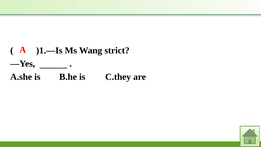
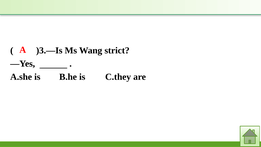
)1.—Is: )1.—Is -> )3.—Is
